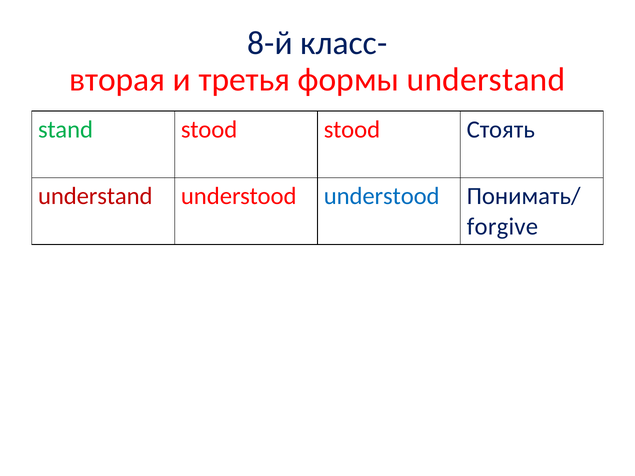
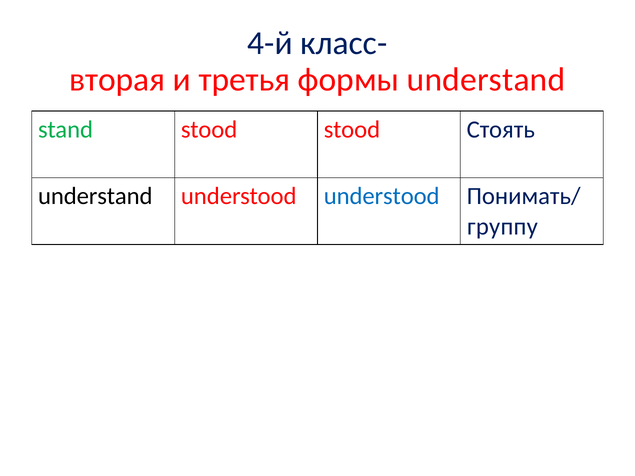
8-й: 8-й -> 4-й
understand at (95, 196) colour: red -> black
forgive: forgive -> группу
